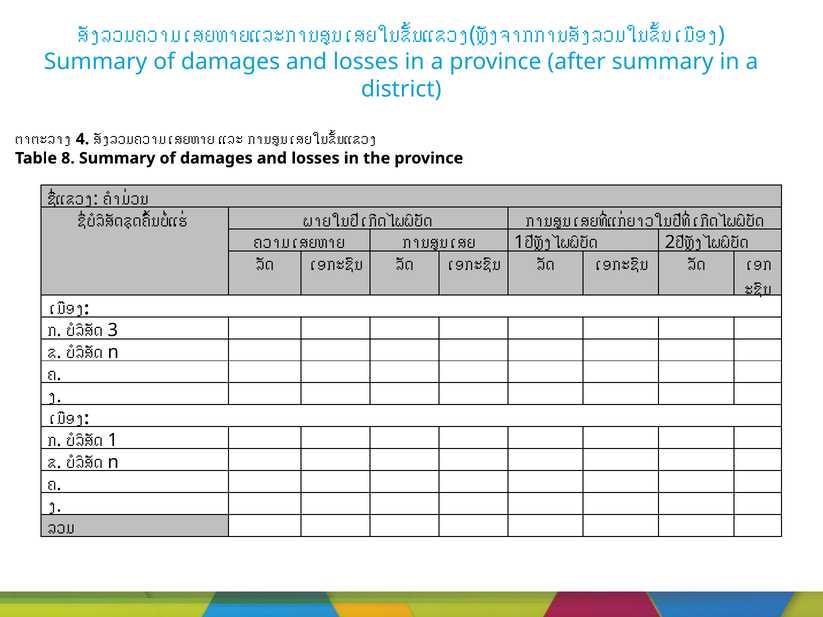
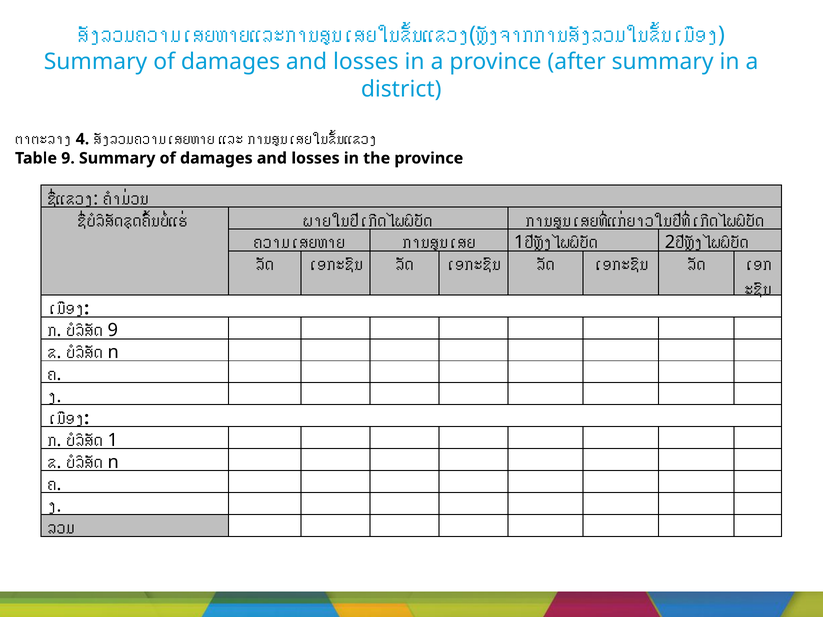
Table 8: 8 -> 9
3 at (113, 330): 3 -> 9
